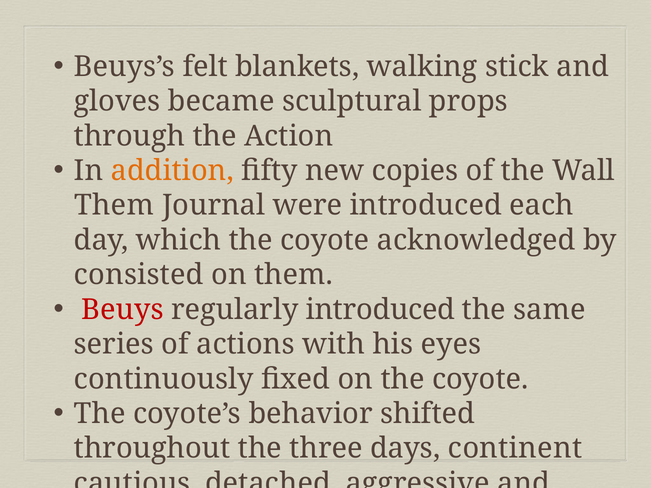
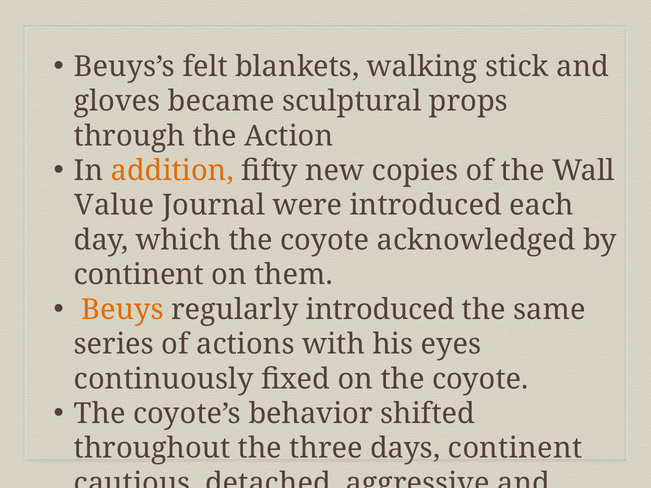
Them at (114, 206): Them -> Value
consisted at (139, 275): consisted -> continent
Beuys colour: red -> orange
